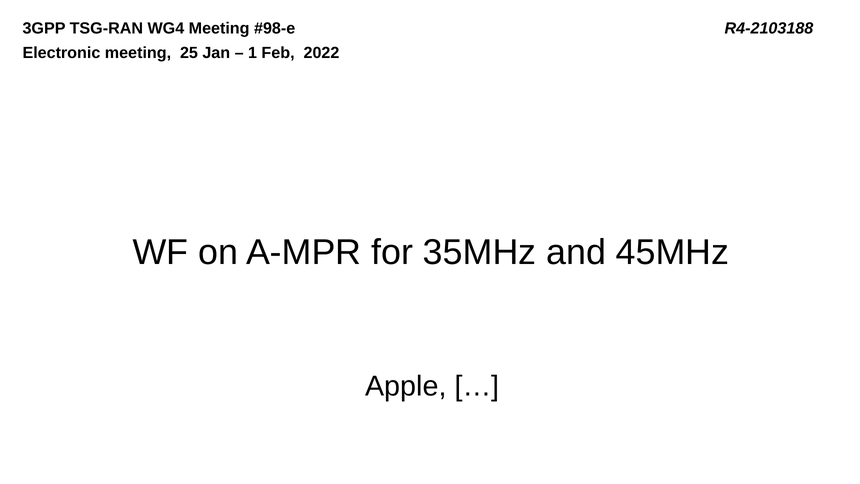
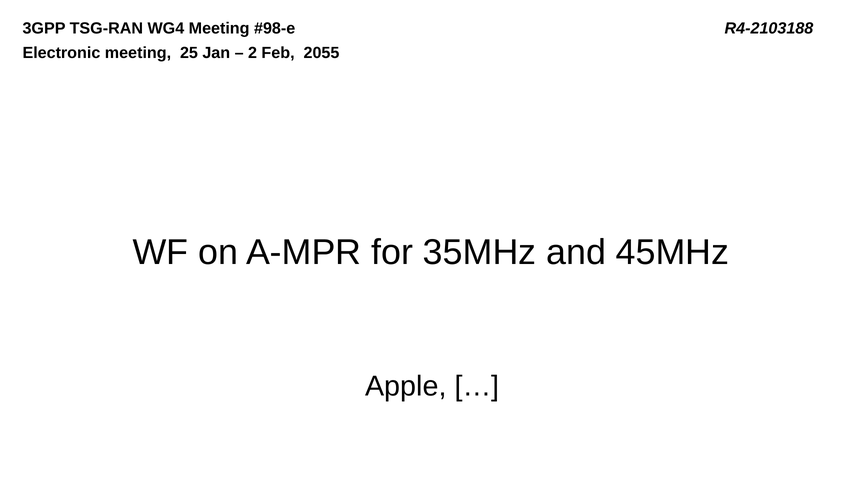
1: 1 -> 2
2022: 2022 -> 2055
